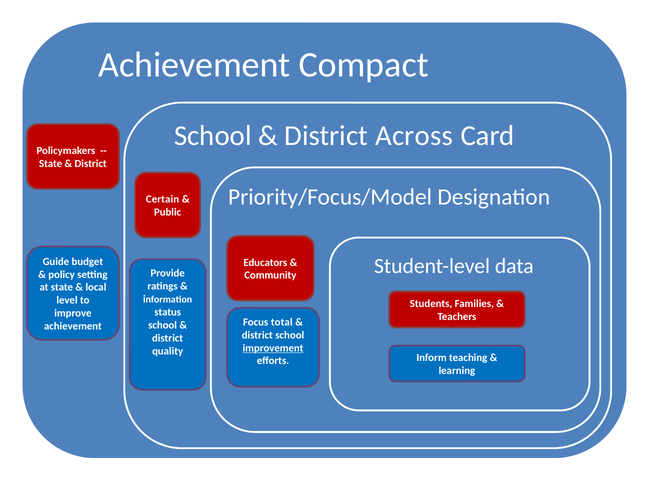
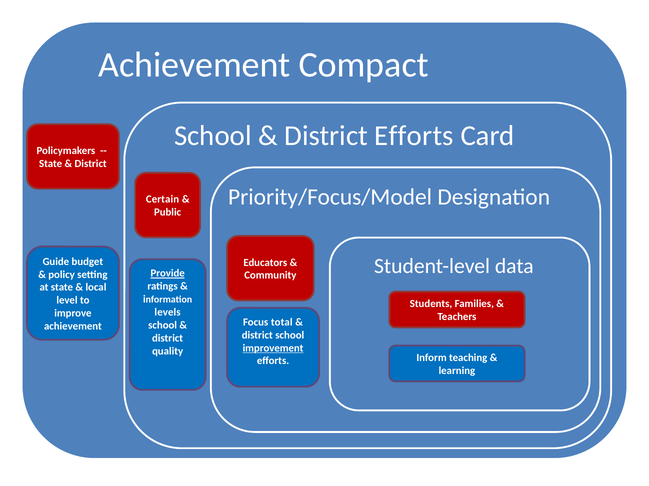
District Across: Across -> Efforts
Provide underline: none -> present
status: status -> levels
